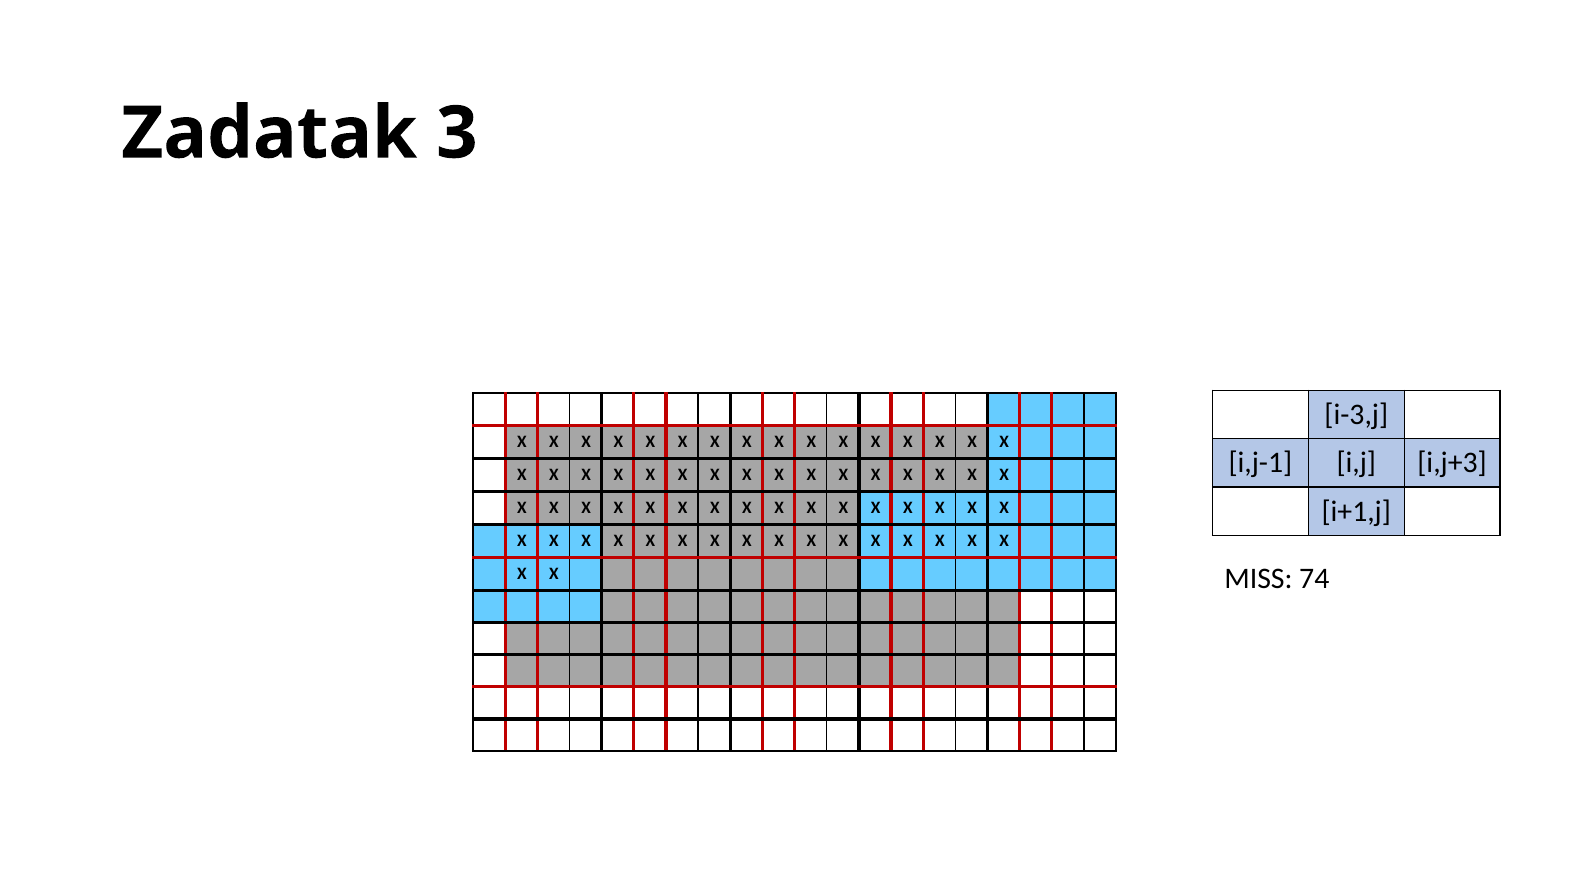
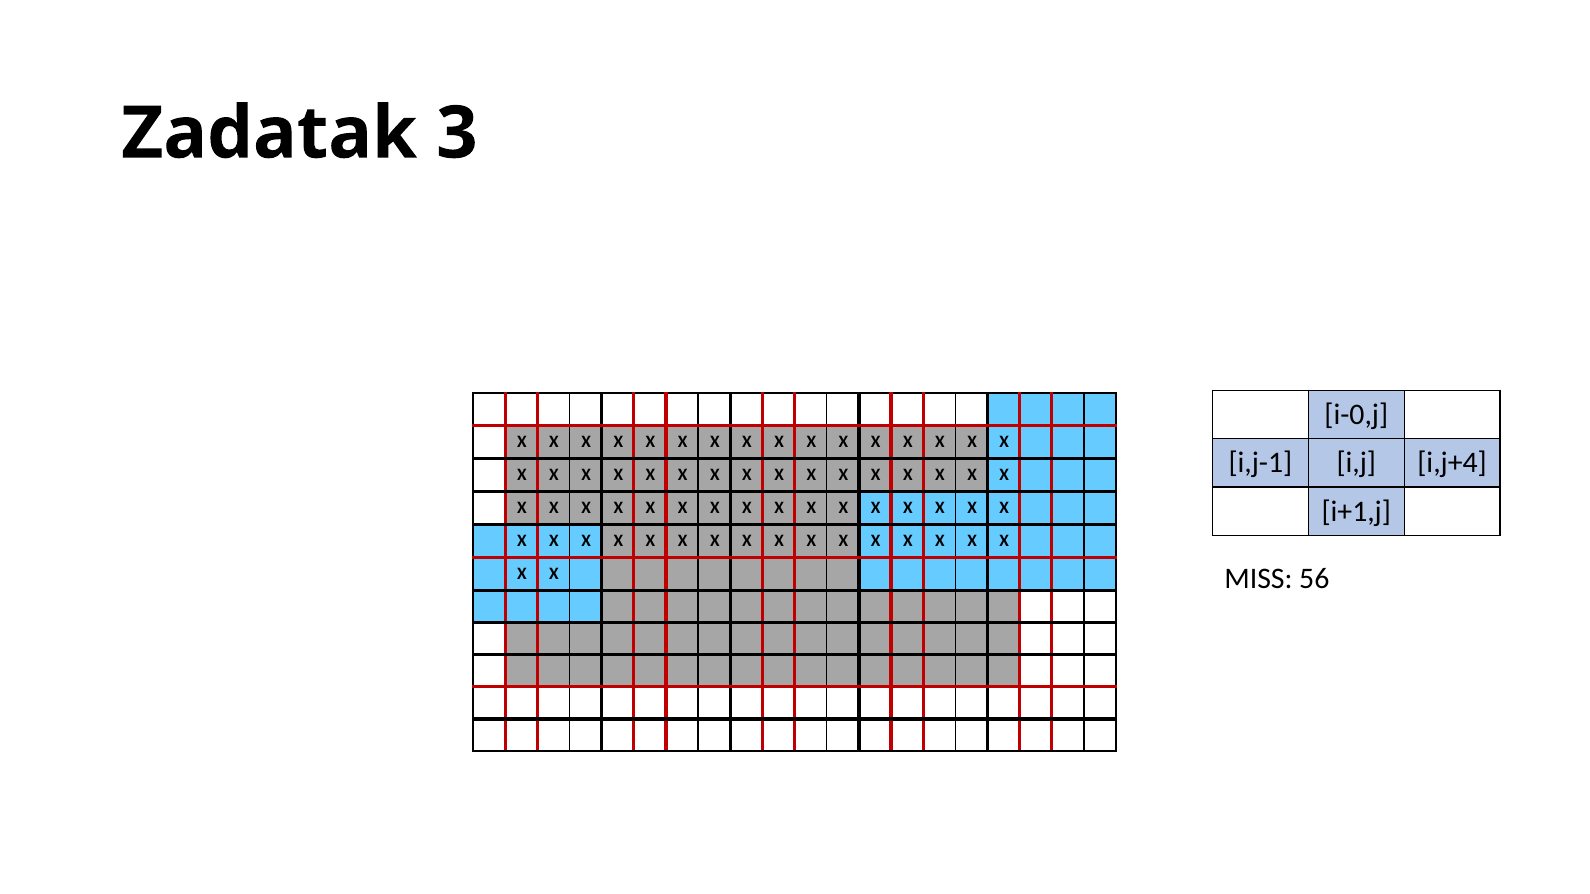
i-3,j: i-3,j -> i-0,j
i,j+3: i,j+3 -> i,j+4
74: 74 -> 56
